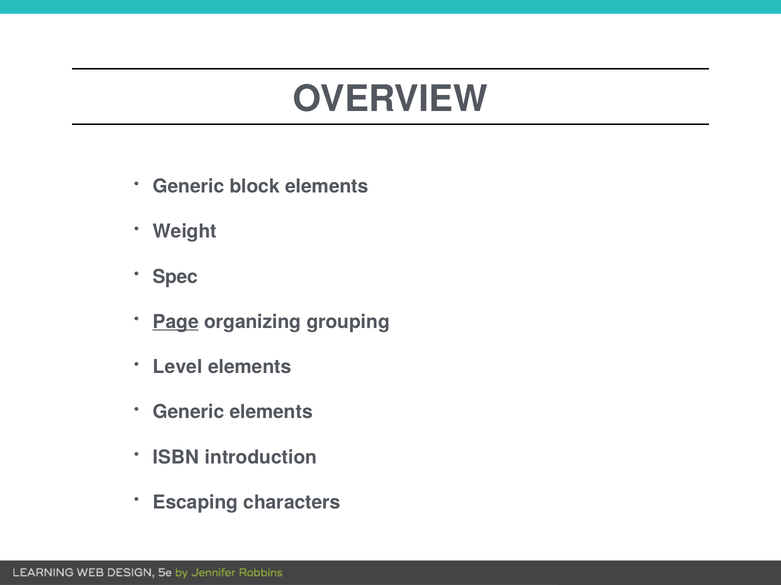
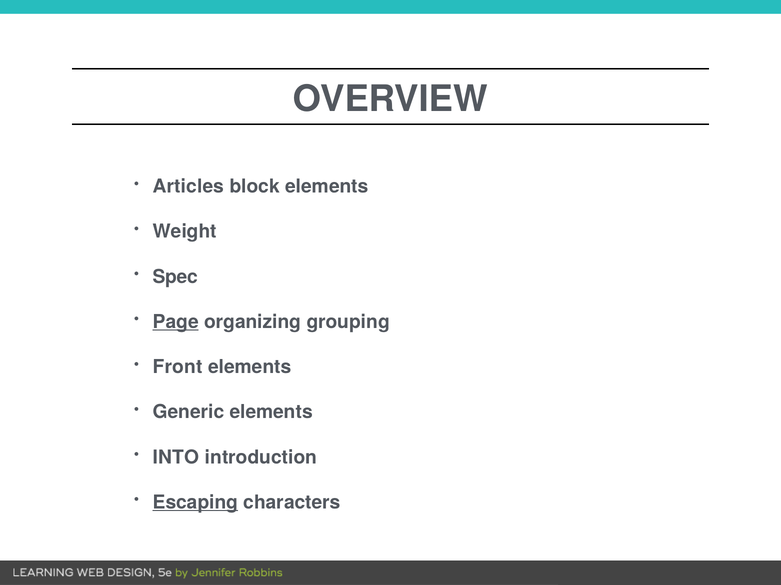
Generic at (189, 187): Generic -> Articles
Level: Level -> Front
ISBN: ISBN -> INTO
Escaping underline: none -> present
